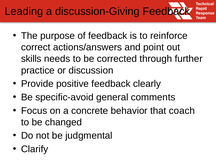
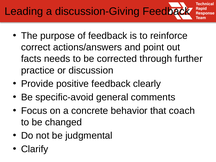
skills: skills -> facts
